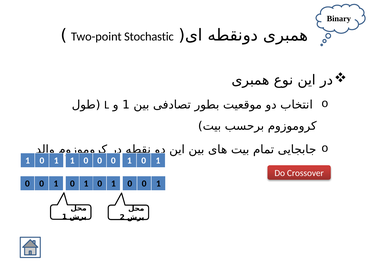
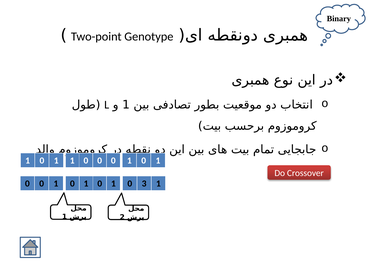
Stochastic: Stochastic -> Genotype
0 at (144, 183): 0 -> 3
